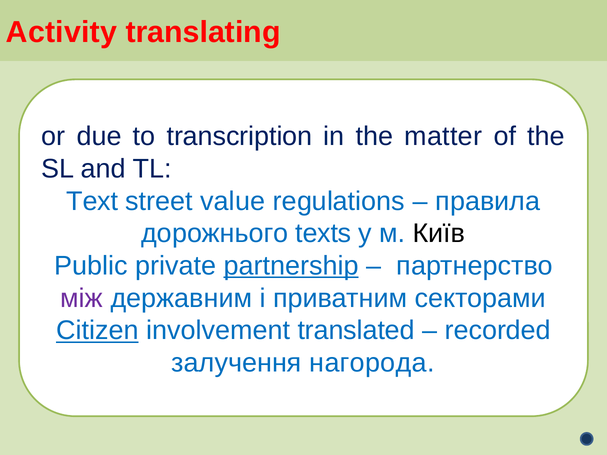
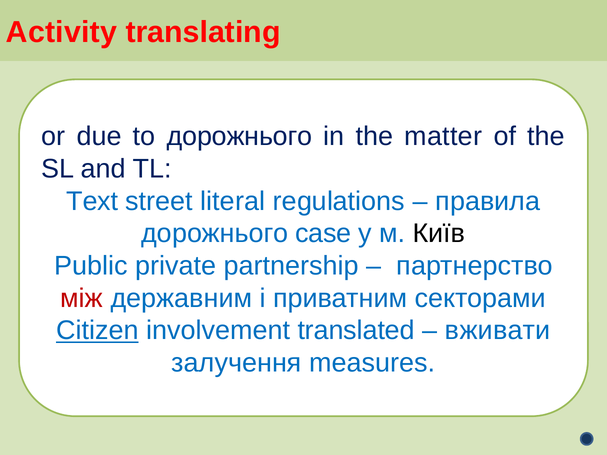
to transcription: transcription -> дорожнього
value: value -> literal
texts: texts -> case
partnership underline: present -> none
між colour: purple -> red
recorded: recorded -> вживати
нагорода: нагорода -> measures
